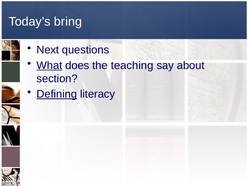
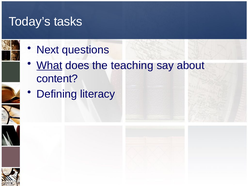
bring: bring -> tasks
section: section -> content
Defining underline: present -> none
